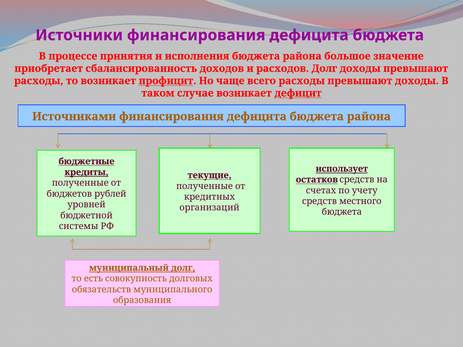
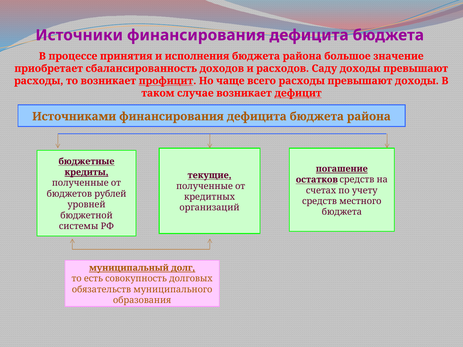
расходов Долг: Долг -> Саду
использует: использует -> погашение
